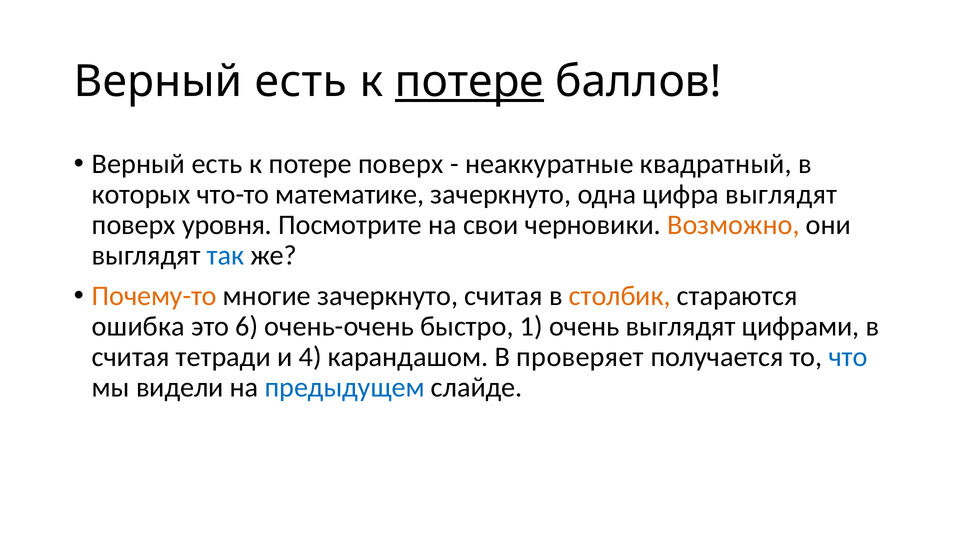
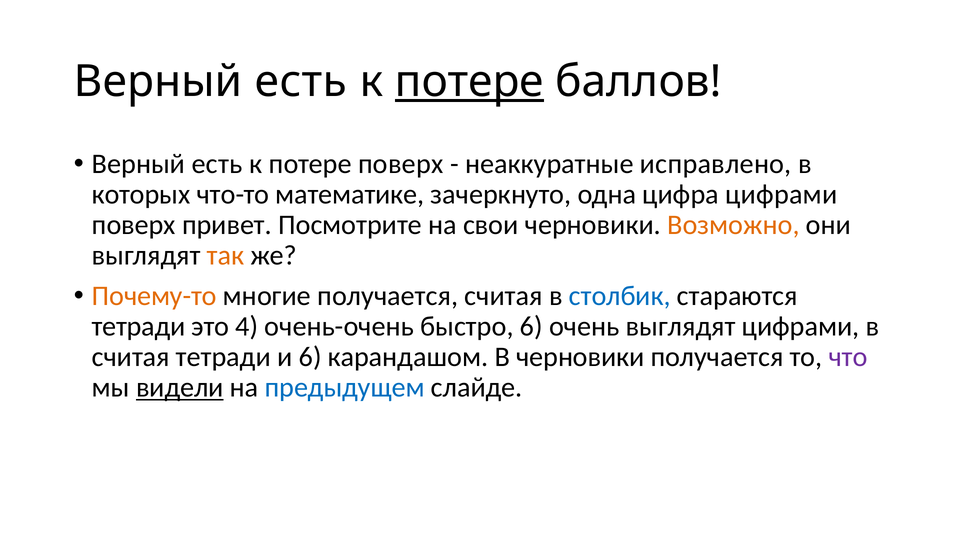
квадратный: квадратный -> исправлено
цифра выглядят: выглядят -> цифрами
уровня: уровня -> привет
так colour: blue -> orange
многие зачеркнуто: зачеркнуто -> получается
столбик colour: orange -> blue
ошибка at (138, 326): ошибка -> тетради
6: 6 -> 4
быстро 1: 1 -> 6
и 4: 4 -> 6
В проверяет: проверяет -> черновики
что colour: blue -> purple
видели underline: none -> present
